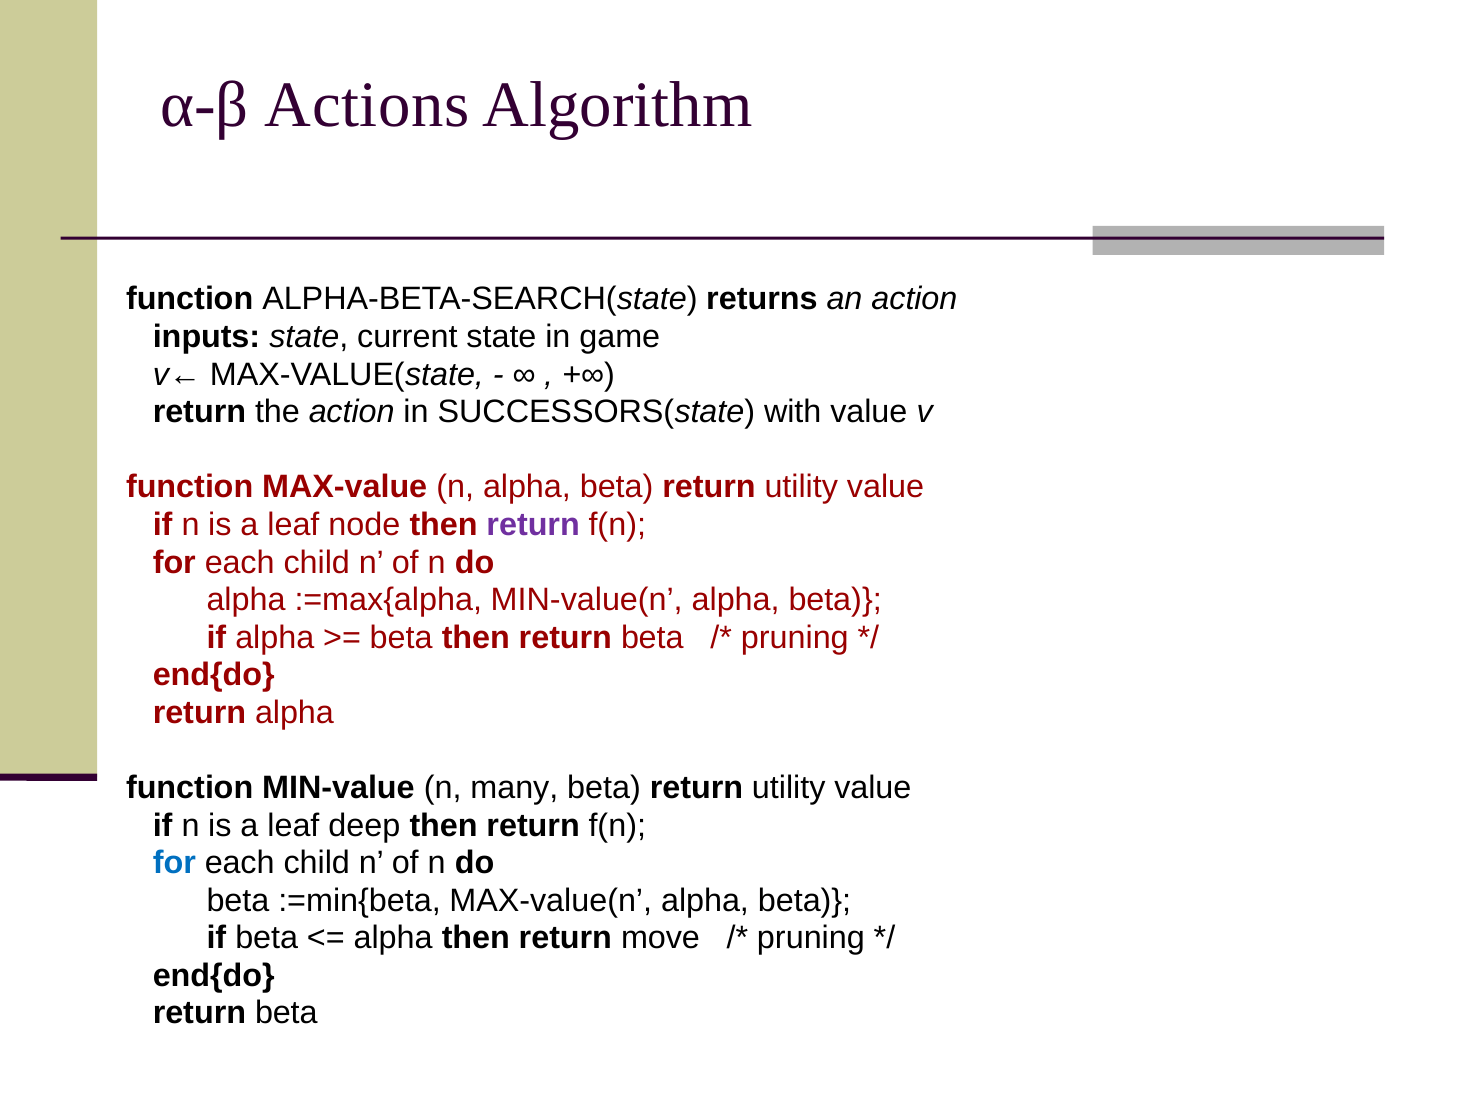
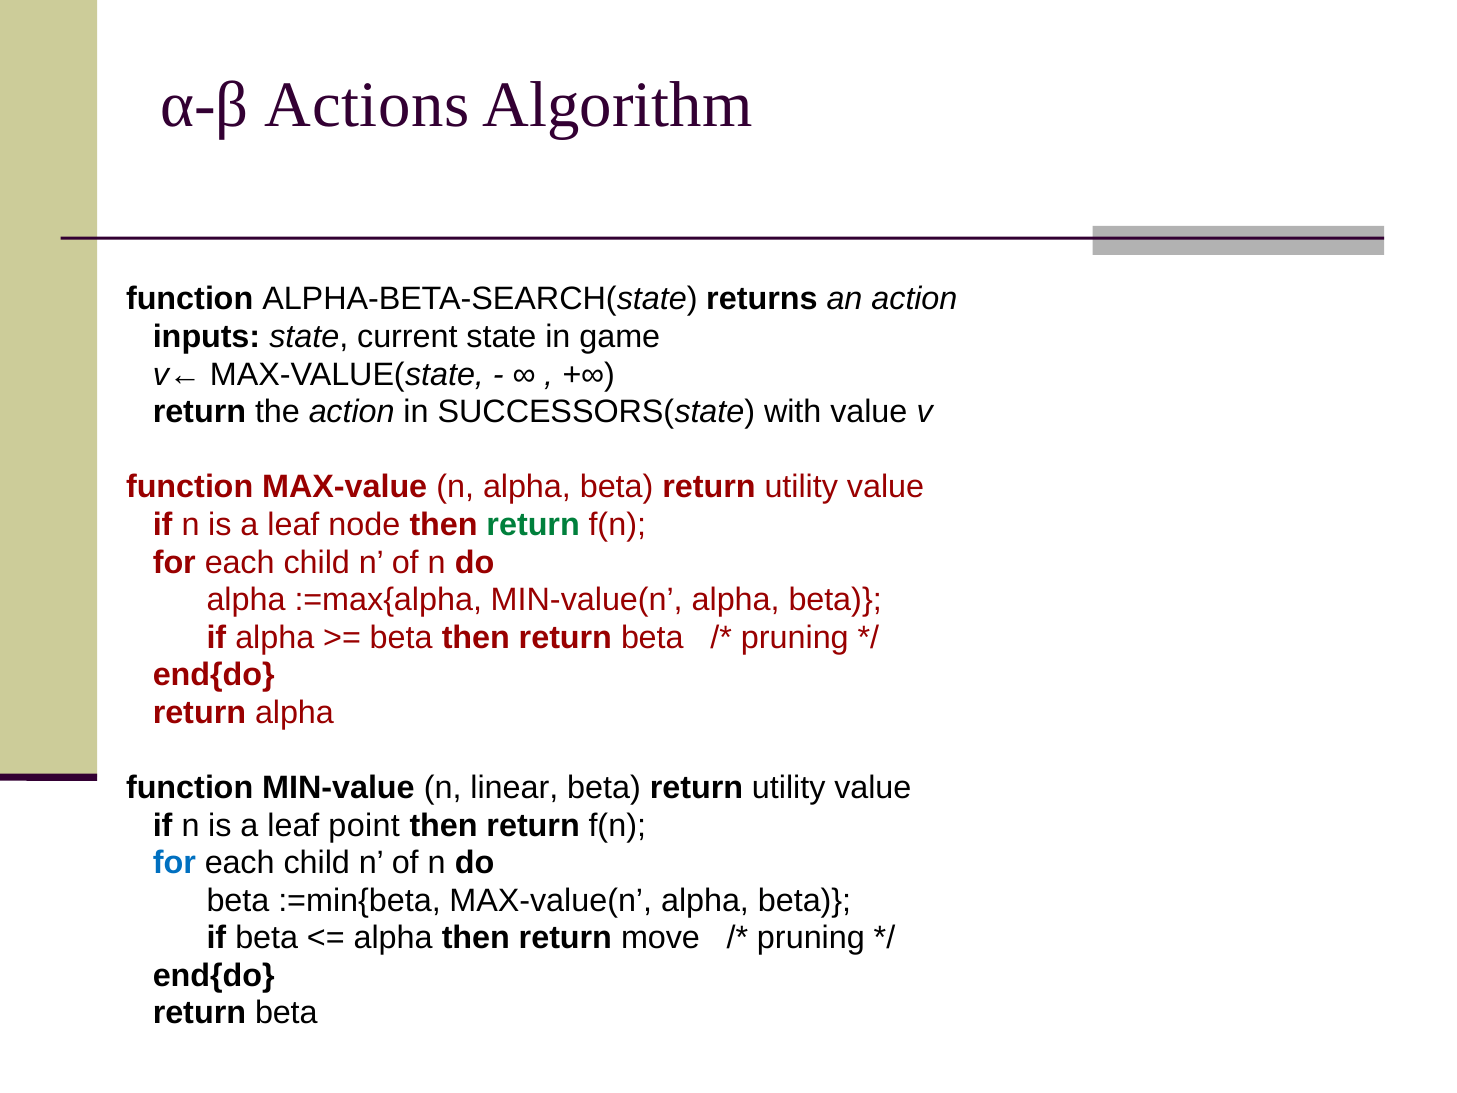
return at (533, 525) colour: purple -> green
many: many -> linear
deep: deep -> point
